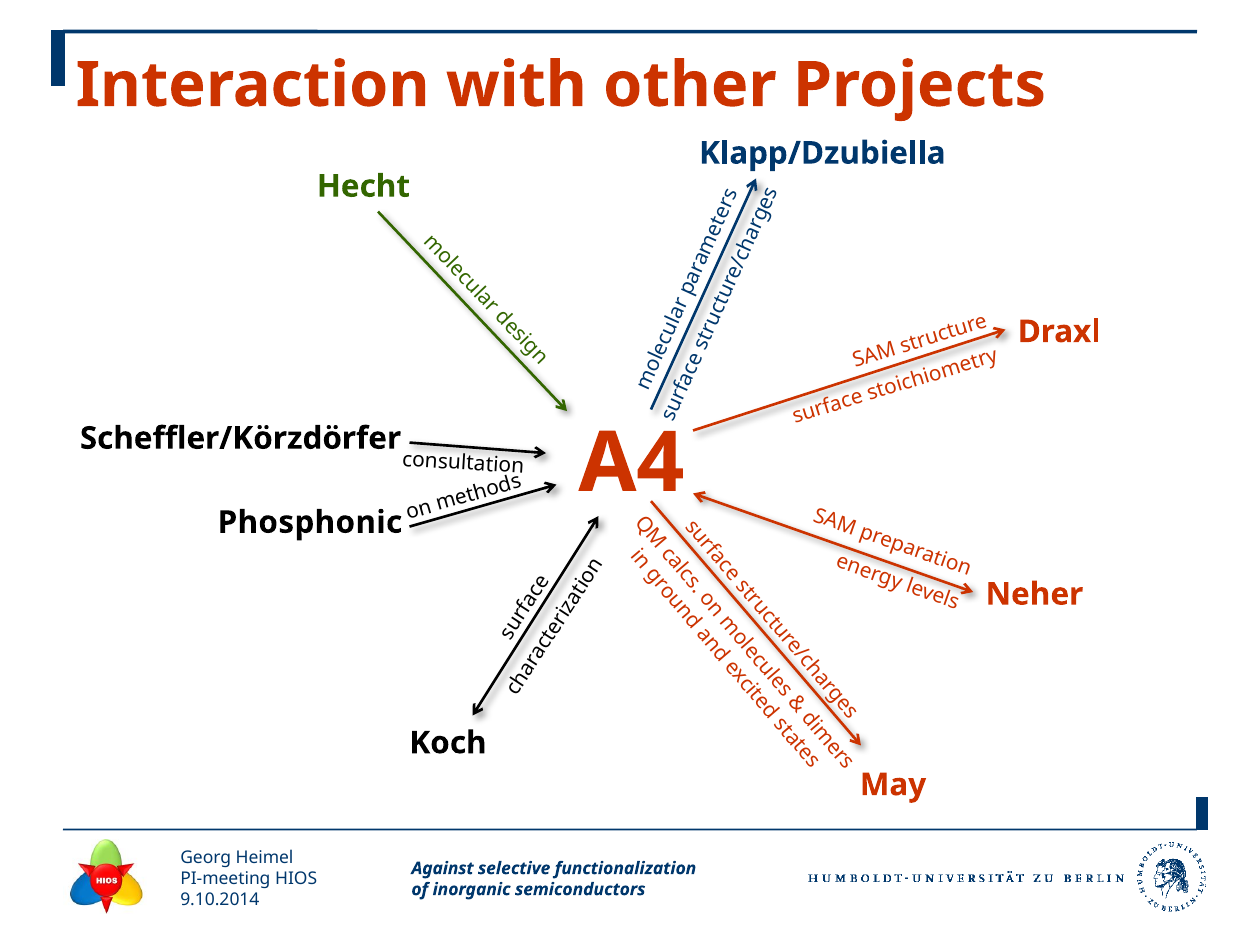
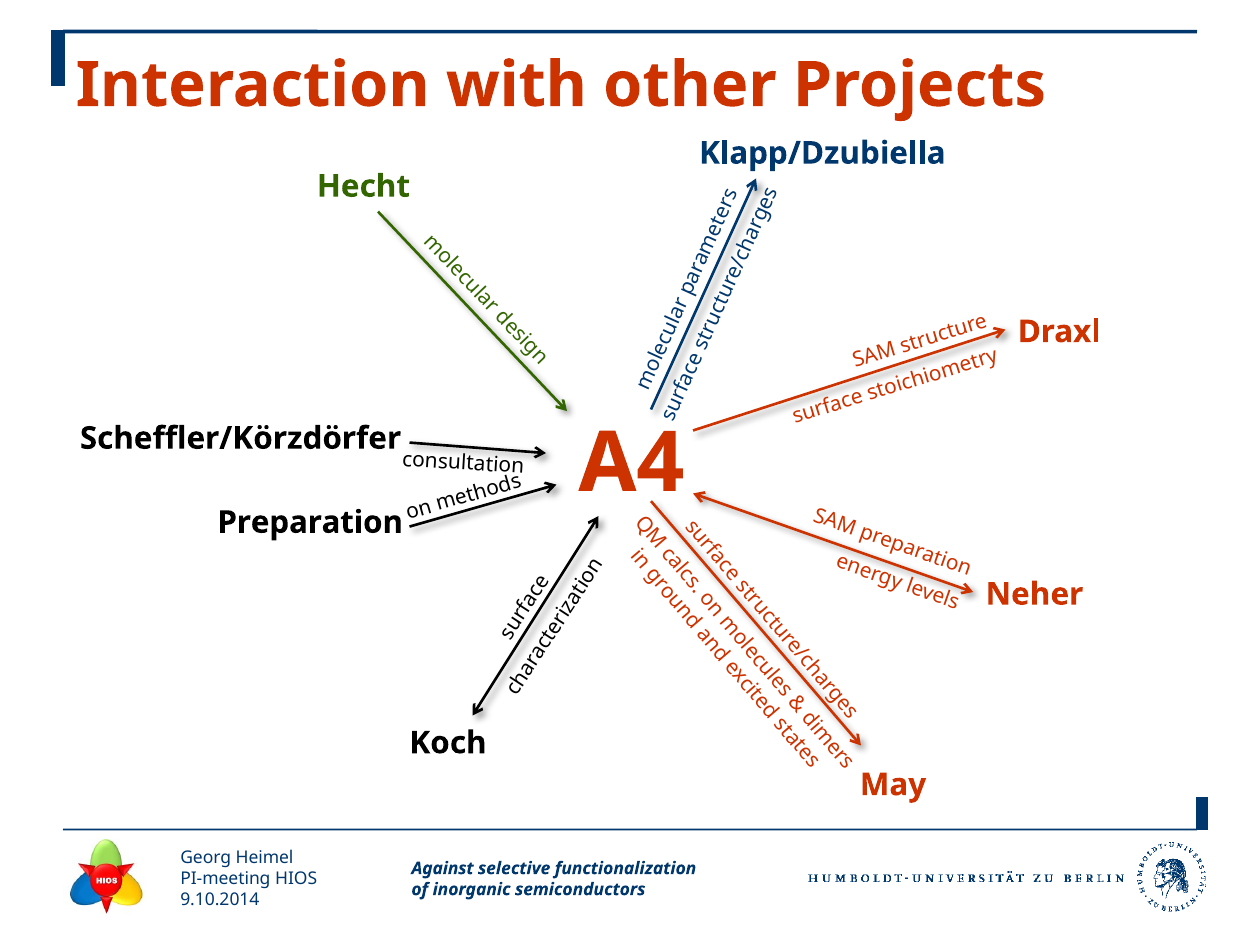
Phosphonic: Phosphonic -> Preparation
